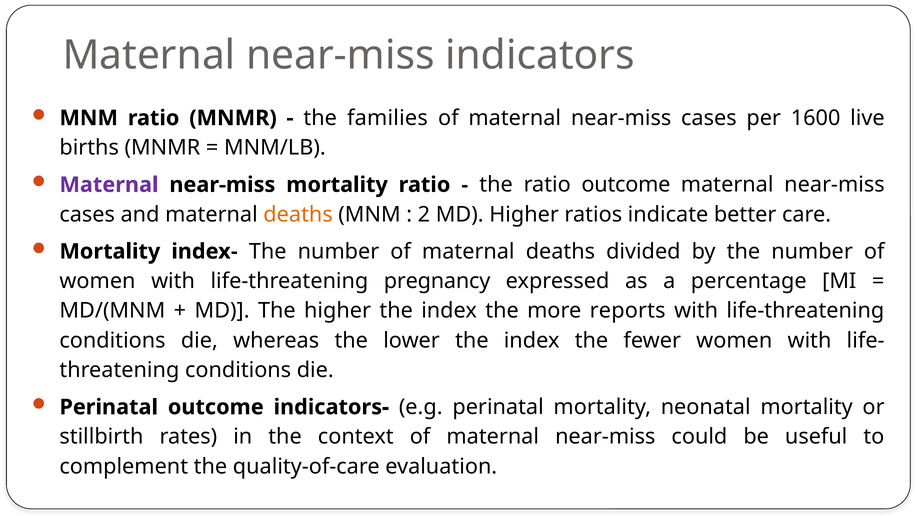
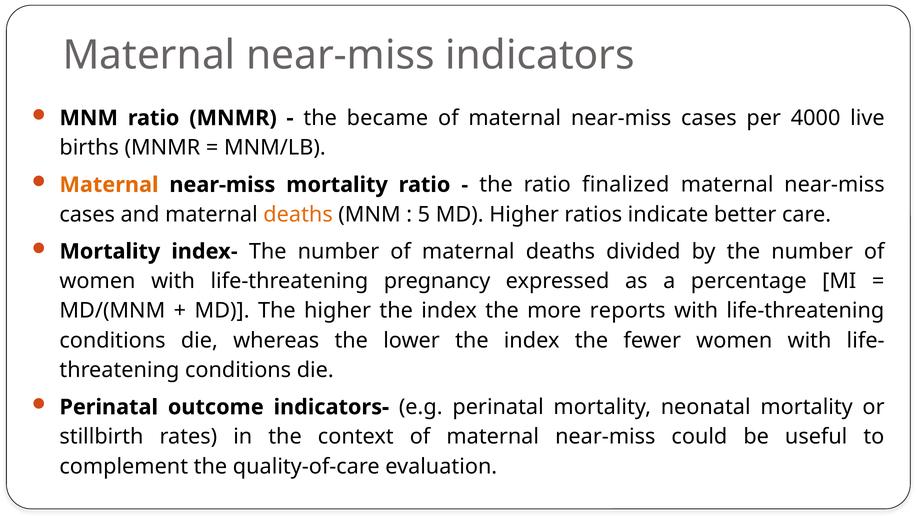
families: families -> became
1600: 1600 -> 4000
Maternal at (109, 185) colour: purple -> orange
ratio outcome: outcome -> finalized
2: 2 -> 5
